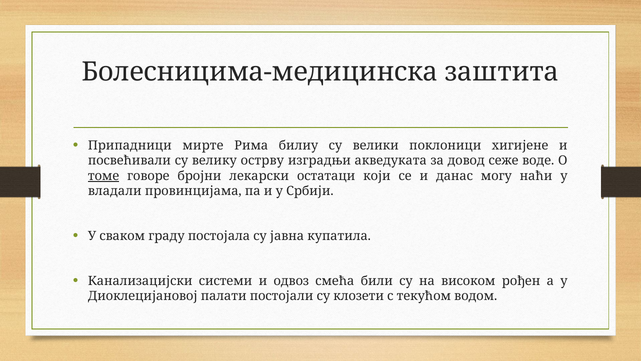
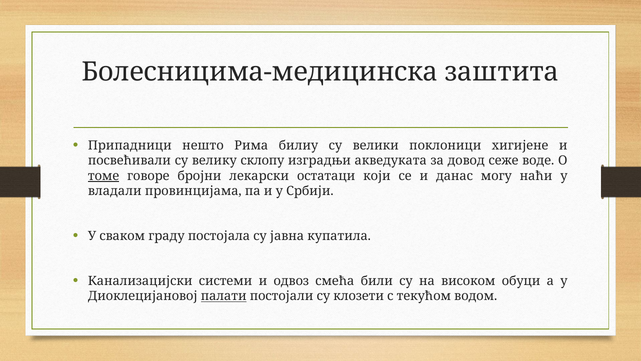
мирте: мирте -> нешто
острву: острву -> склопу
рођен: рођен -> обуци
палати underline: none -> present
